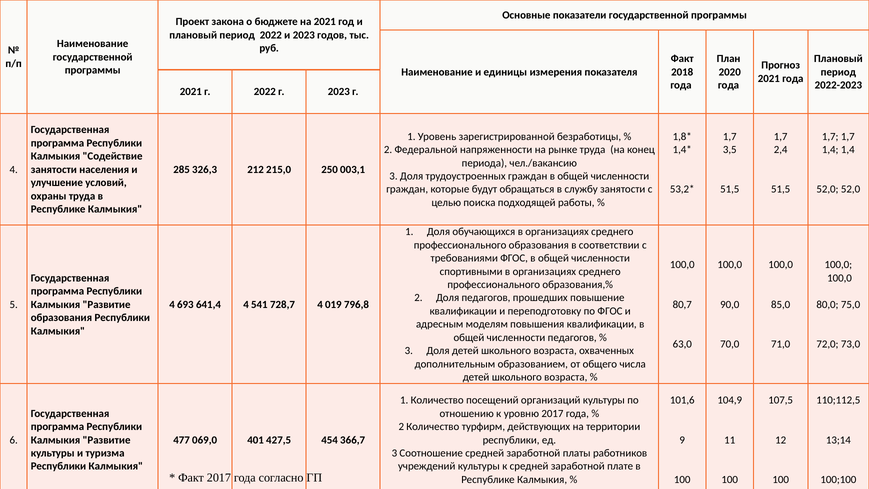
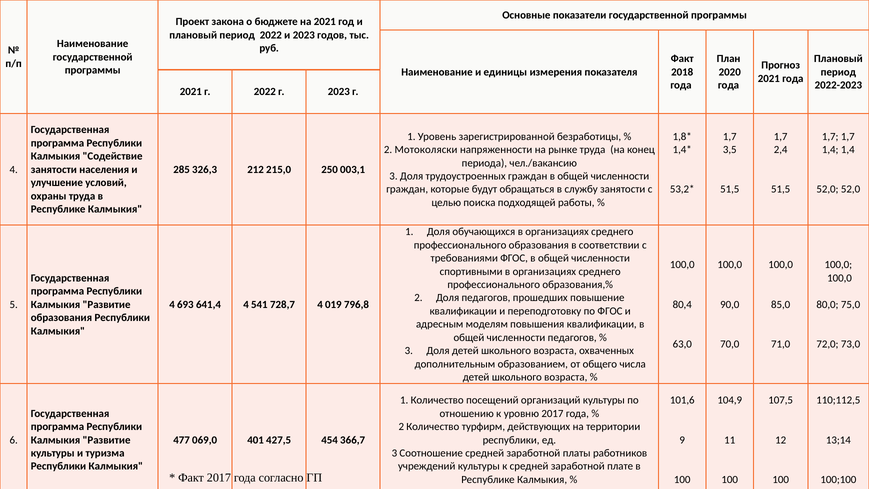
Федеральной: Федеральной -> Мотоколяски
80,7: 80,7 -> 80,4
